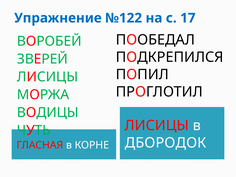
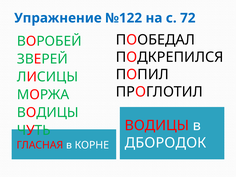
17: 17 -> 72
ЛИСИЦЫ at (157, 126): ЛИСИЦЫ -> ВОДИЦЫ
